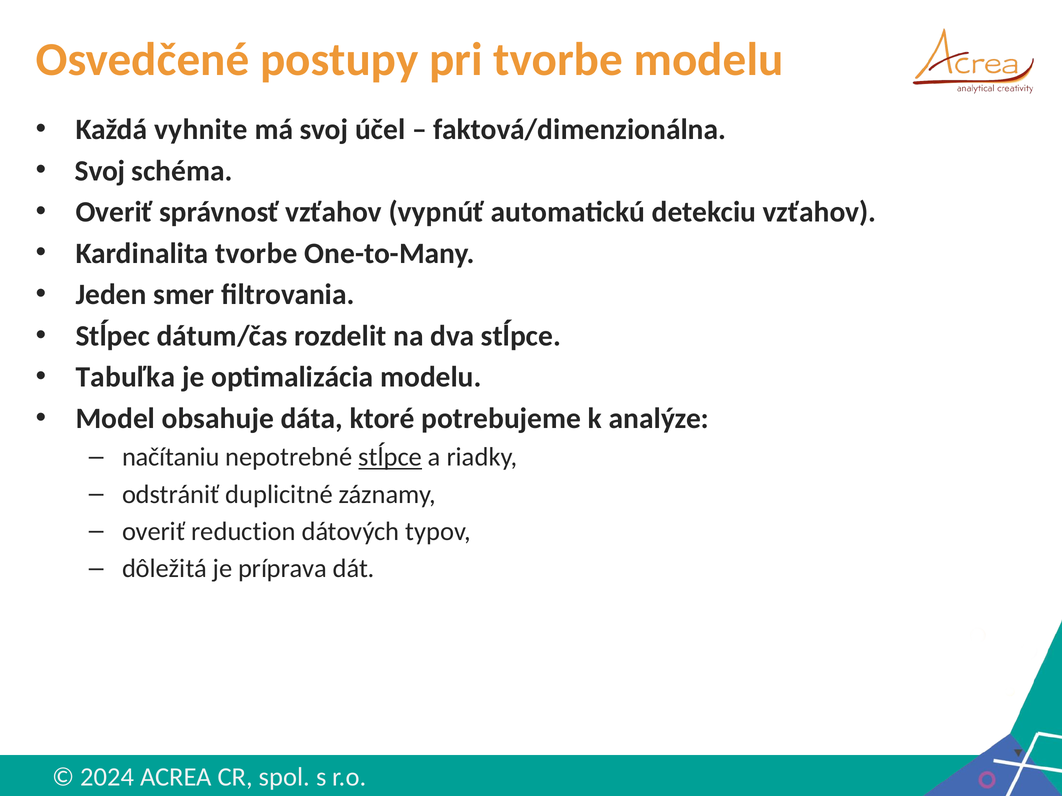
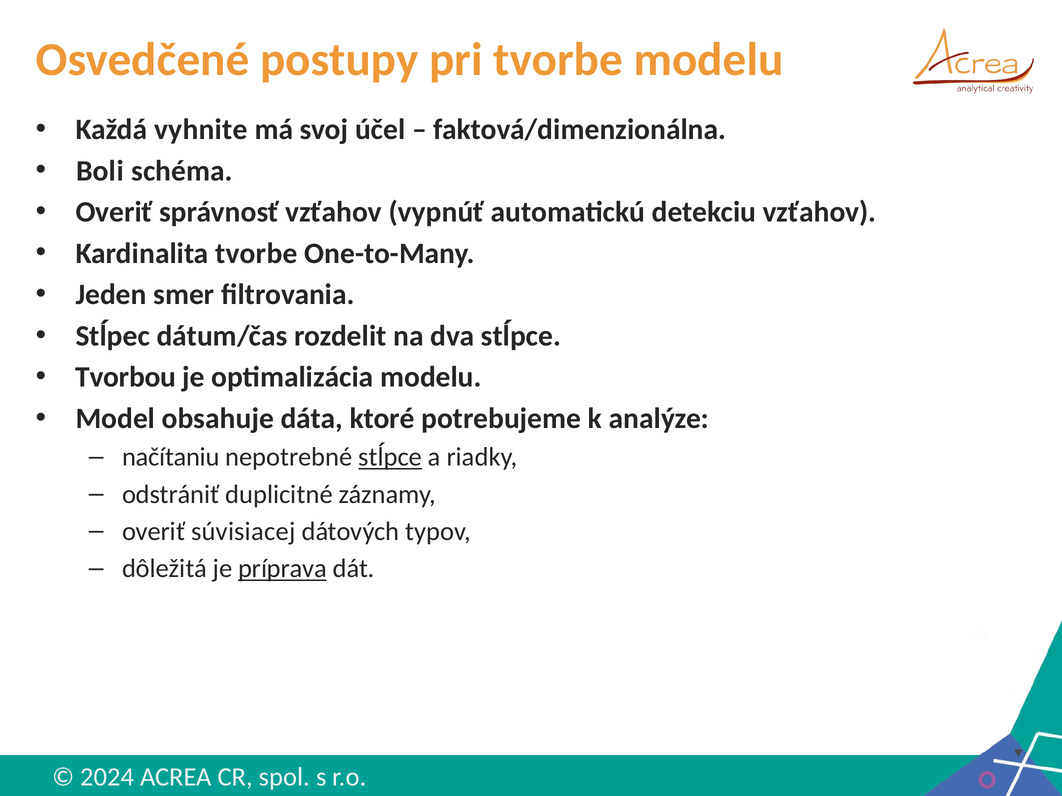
Svoj at (100, 171): Svoj -> Boli
Tabuľka: Tabuľka -> Tvorbou
reduction: reduction -> súvisiacej
príprava underline: none -> present
